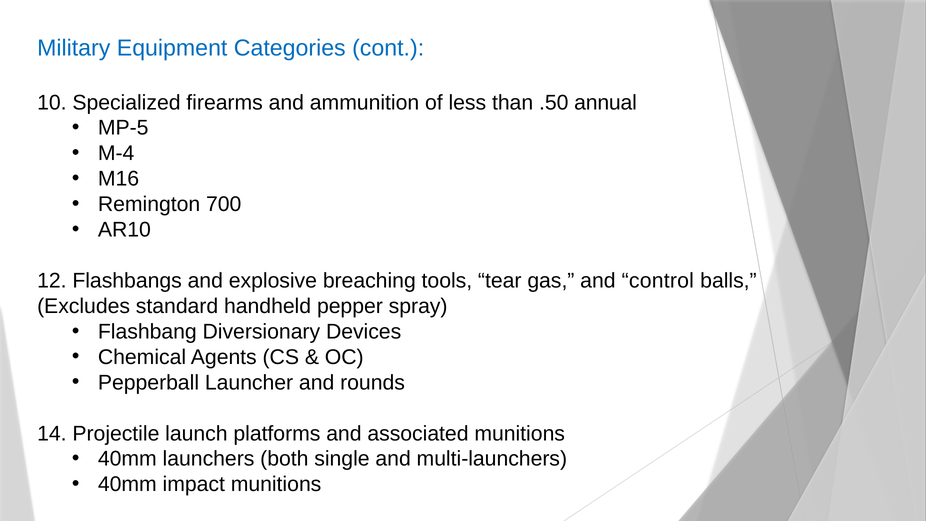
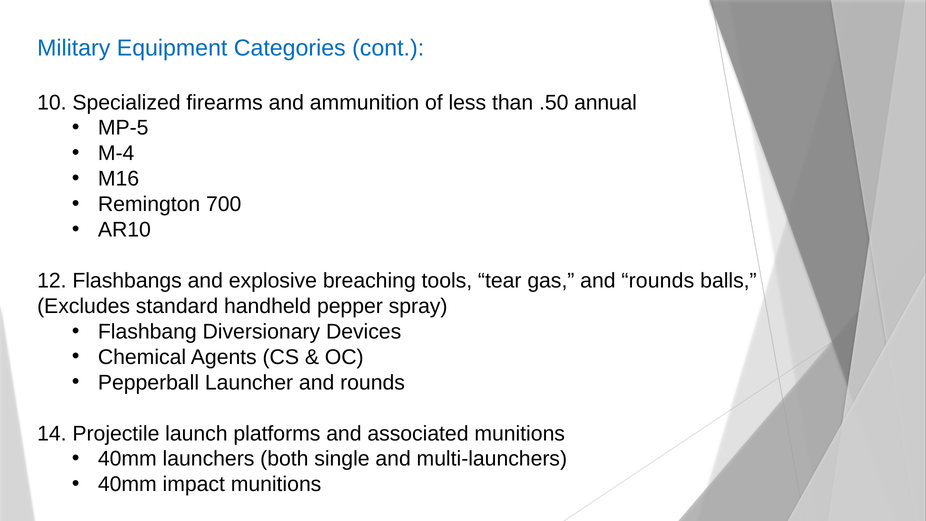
gas and control: control -> rounds
